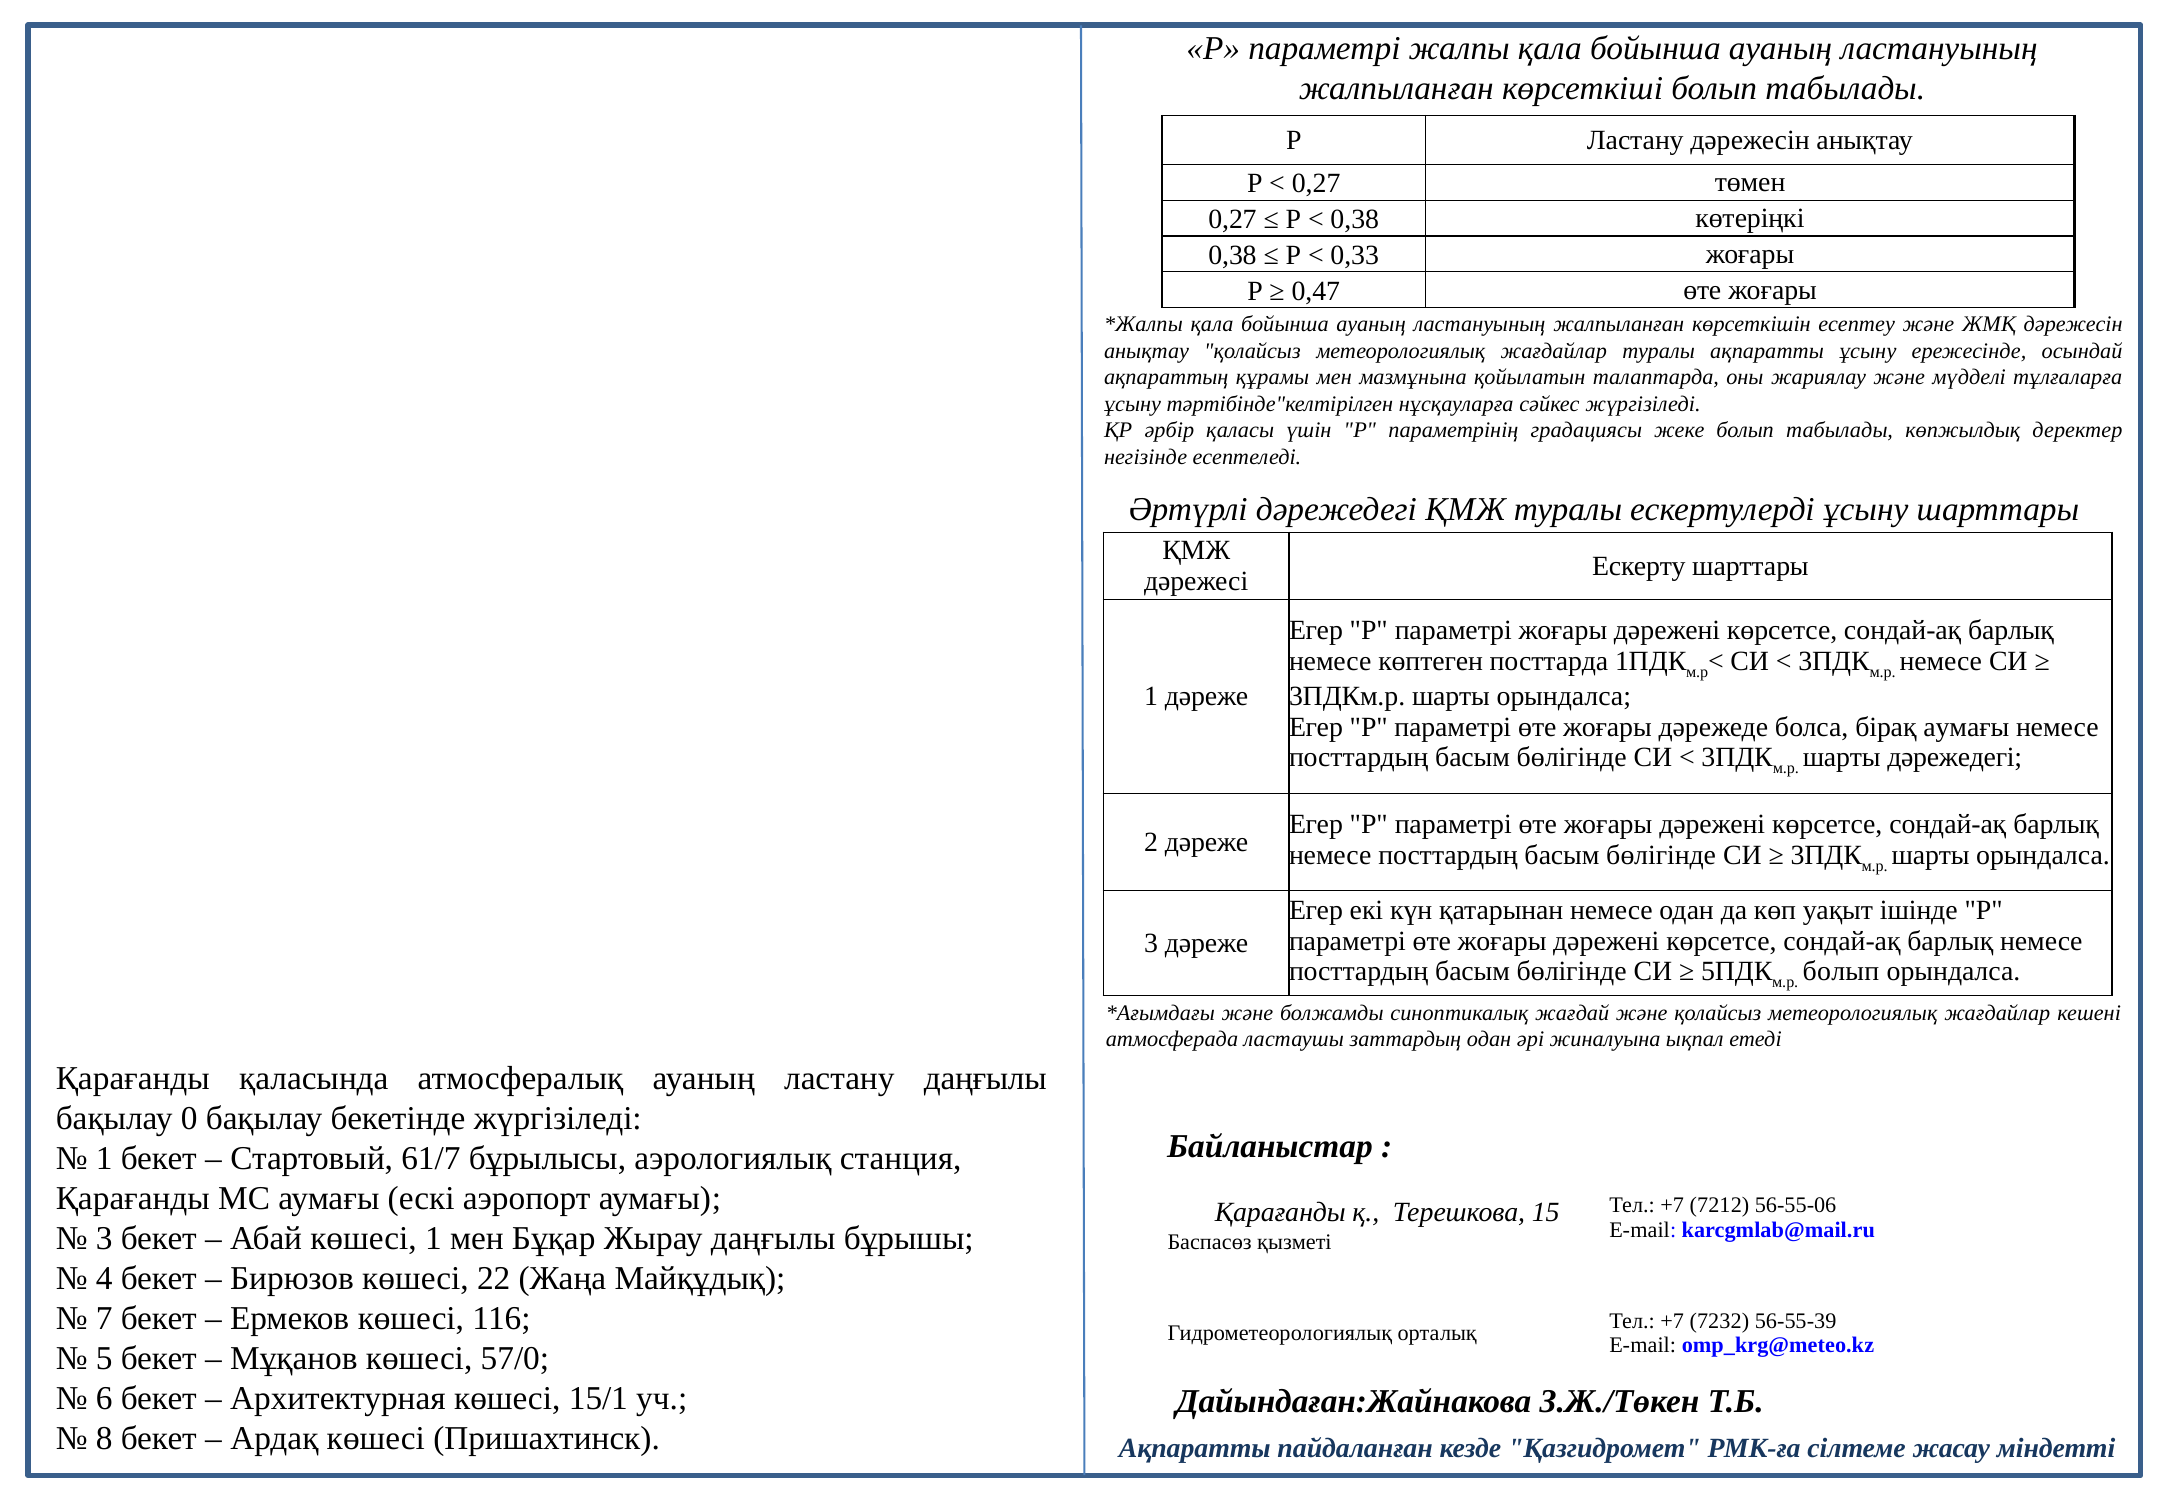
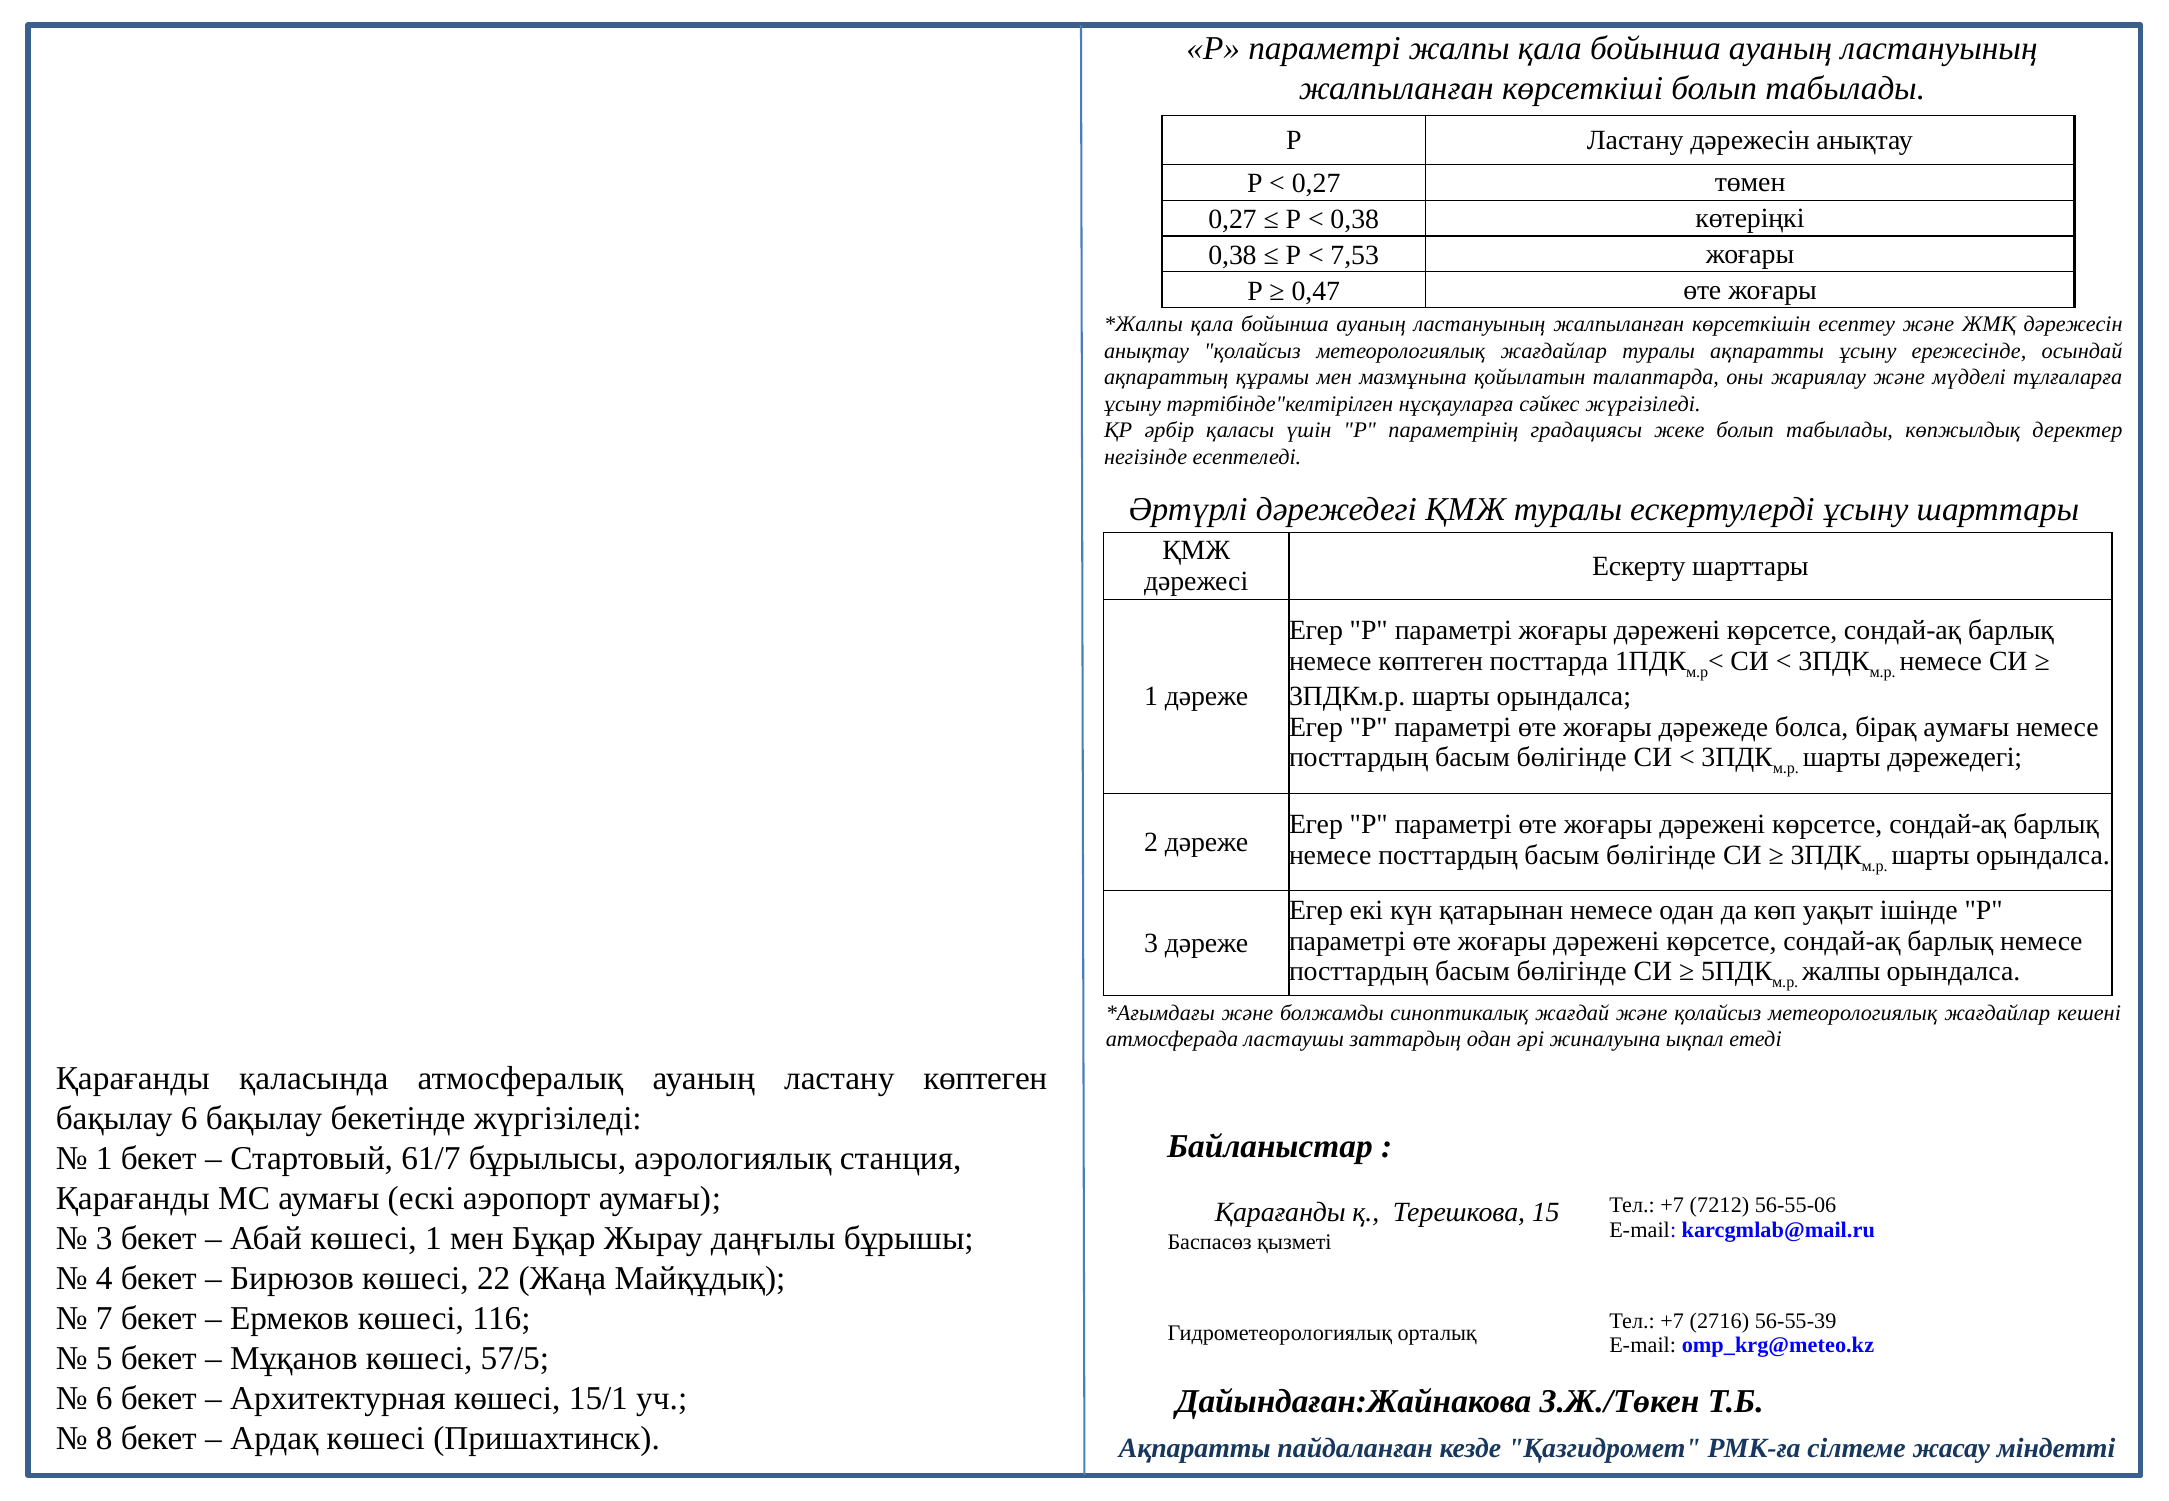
0,33: 0,33 -> 7,53
болып at (1841, 972): болып -> жалпы
ластану даңғылы: даңғылы -> көптеген
бақылау 0: 0 -> 6
7232: 7232 -> 2716
57/0: 57/0 -> 57/5
